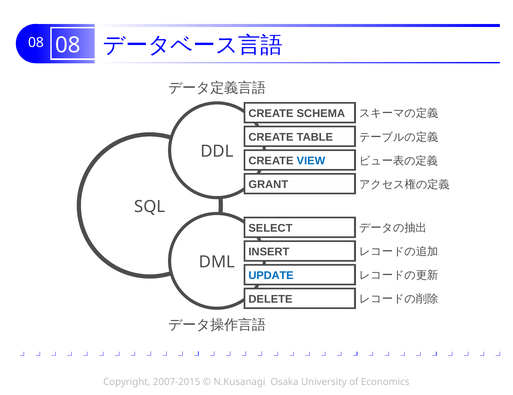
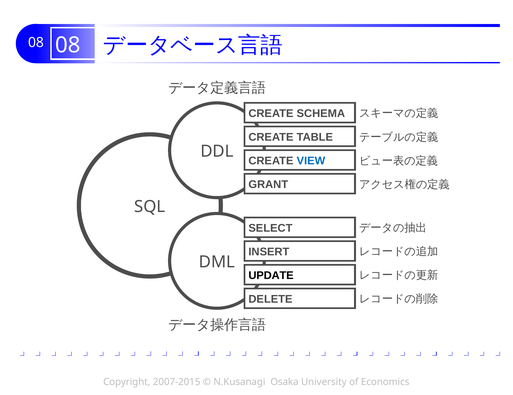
UPDATE colour: blue -> black
